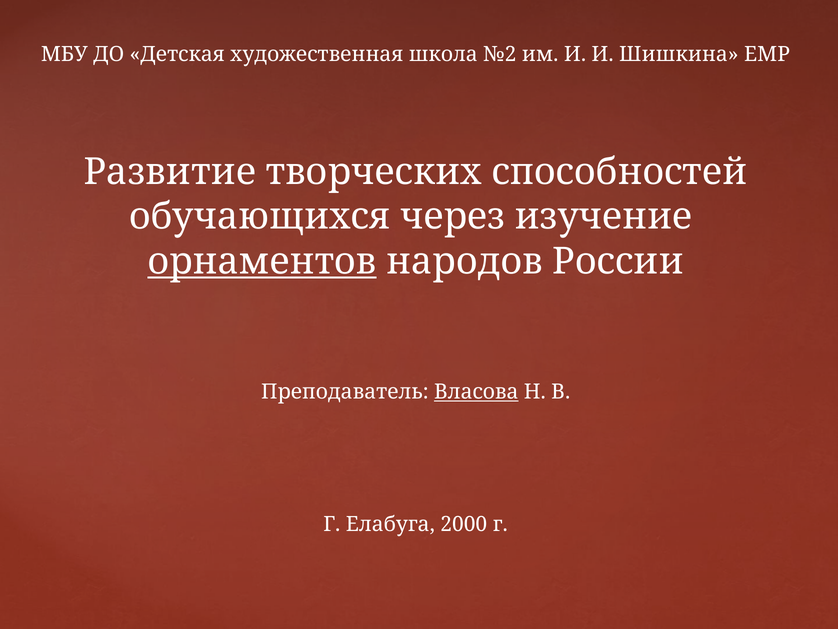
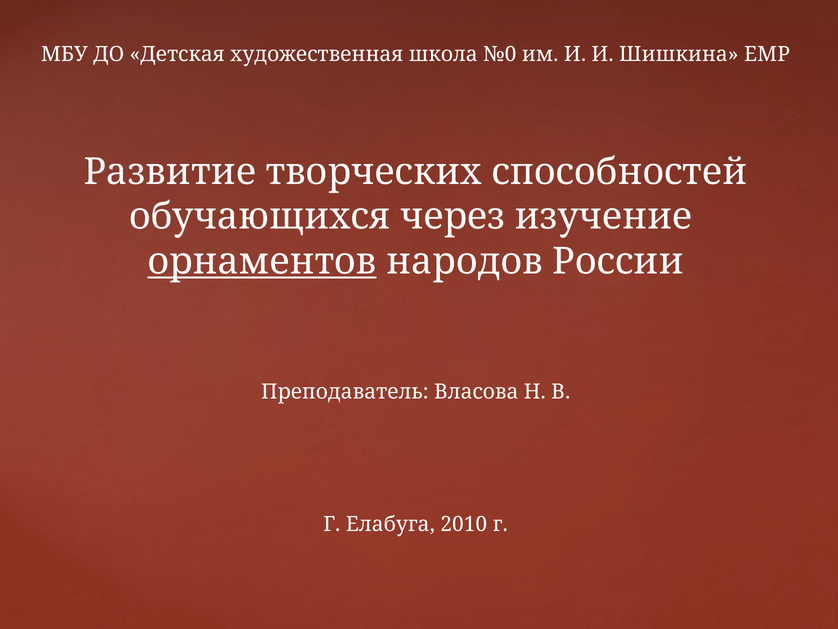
№2: №2 -> №0
Власова underline: present -> none
2000: 2000 -> 2010
